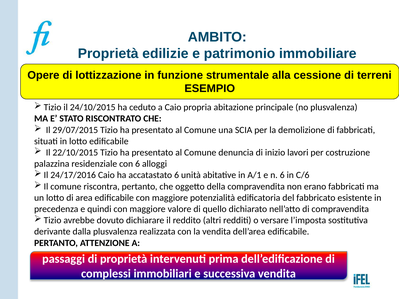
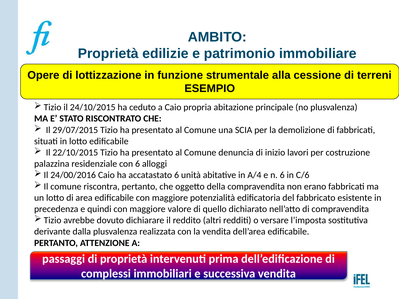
24/17/2016: 24/17/2016 -> 24/00/2016
A/1: A/1 -> A/4
